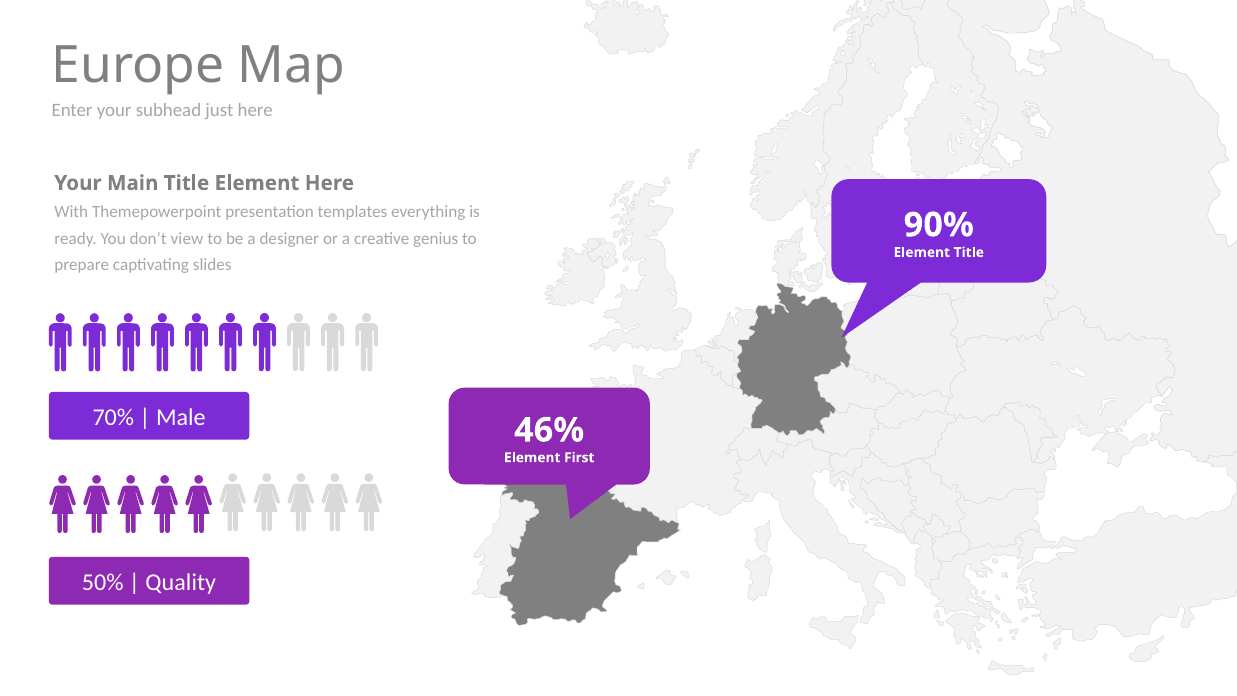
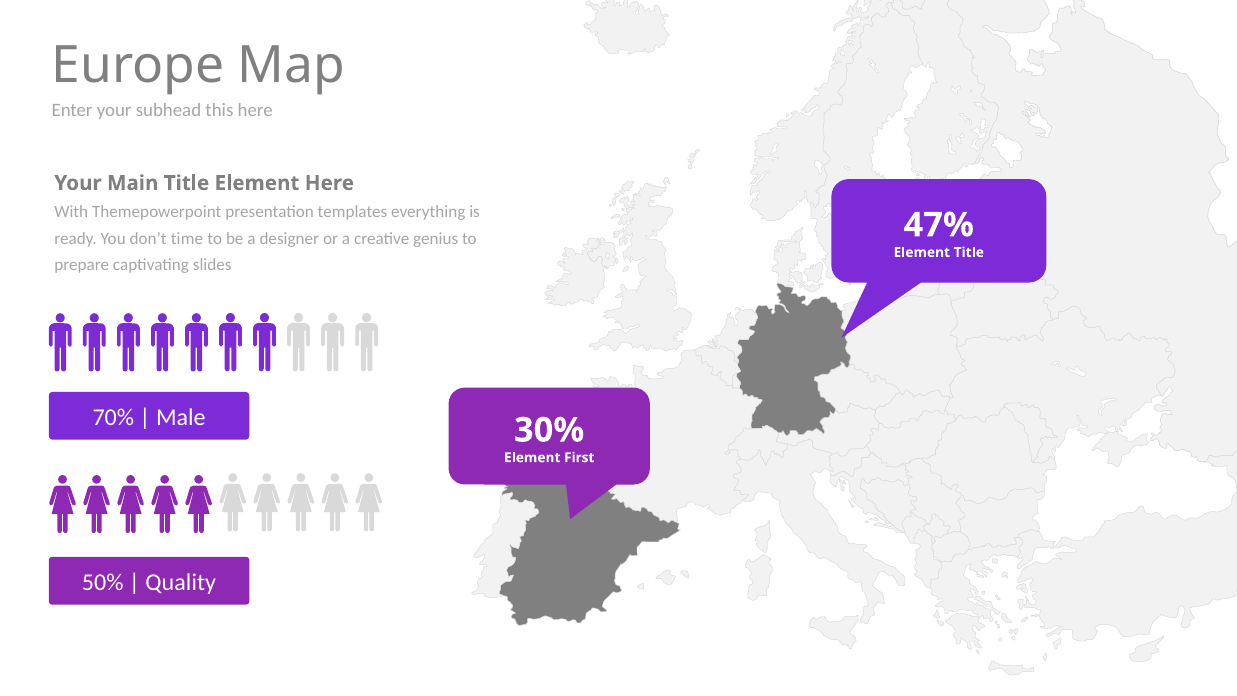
just: just -> this
90%: 90% -> 47%
view: view -> time
46%: 46% -> 30%
